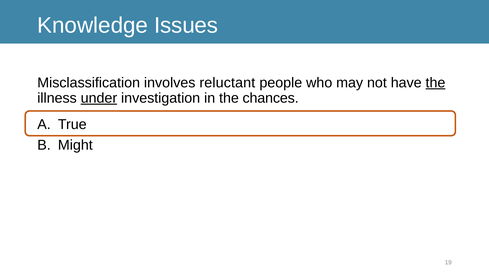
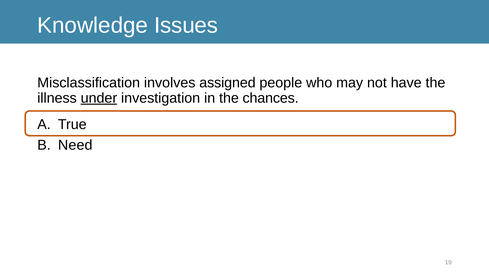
reluctant: reluctant -> assigned
the at (435, 83) underline: present -> none
Might: Might -> Need
